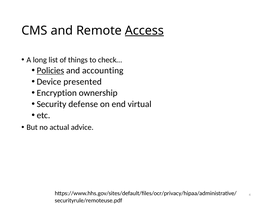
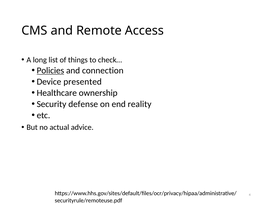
Access underline: present -> none
accounting: accounting -> connection
Encryption: Encryption -> Healthcare
virtual: virtual -> reality
